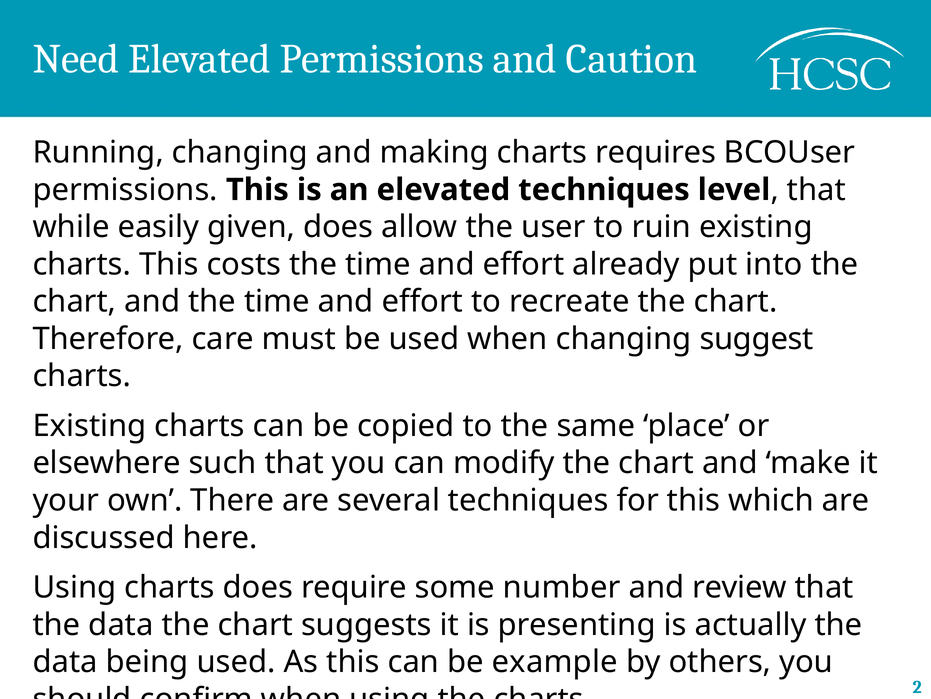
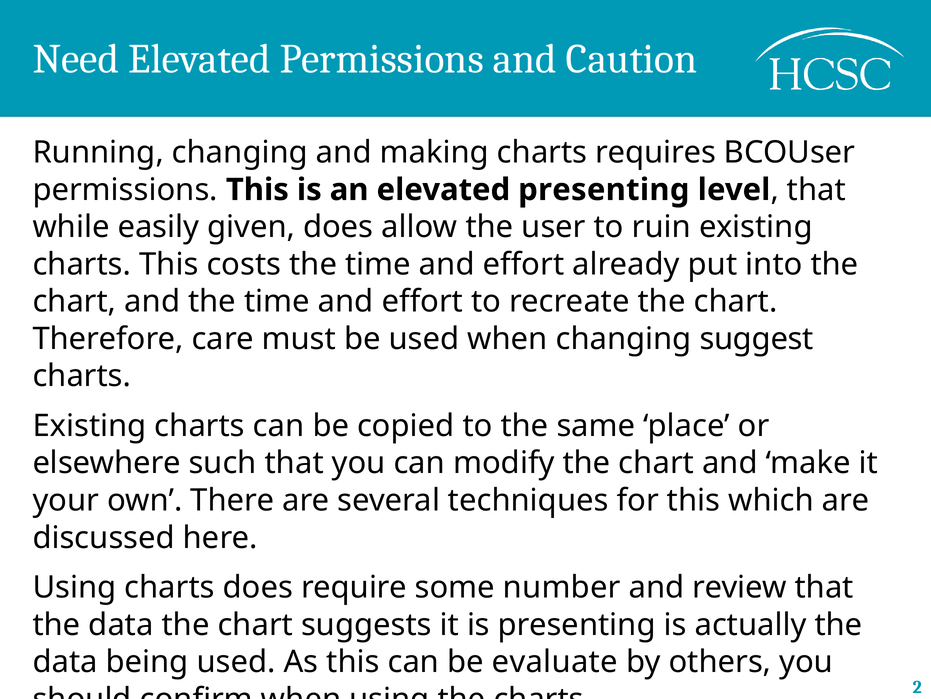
elevated techniques: techniques -> presenting
example: example -> evaluate
